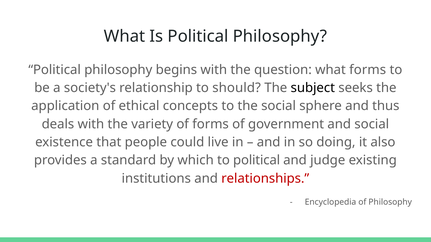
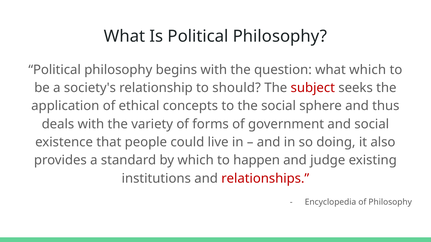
what forms: forms -> which
subject colour: black -> red
to political: political -> happen
